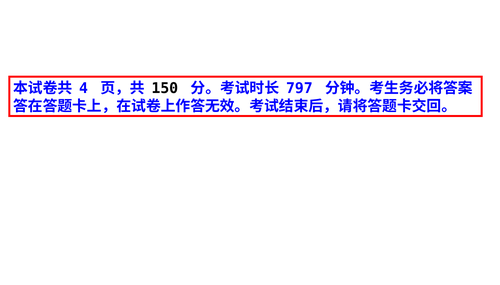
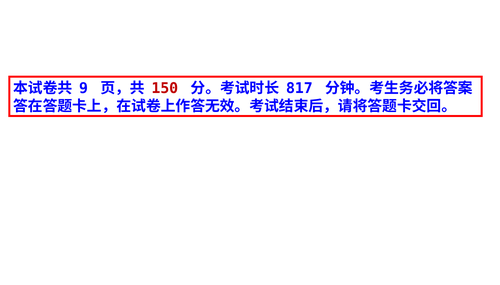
4: 4 -> 9
150 colour: black -> red
797: 797 -> 817
